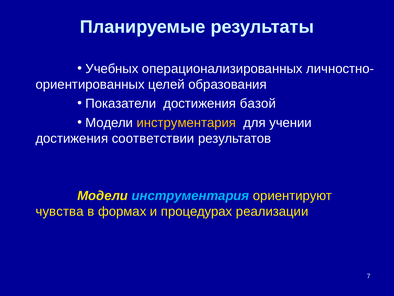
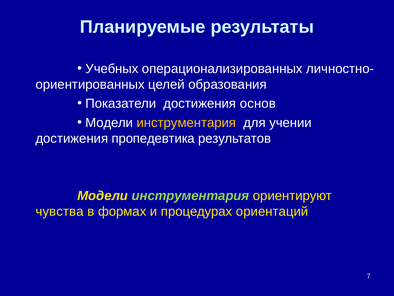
базой: базой -> основ
соответствии: соответствии -> пропедевтика
инструментария at (190, 195) colour: light blue -> light green
реализации: реализации -> ориентаций
